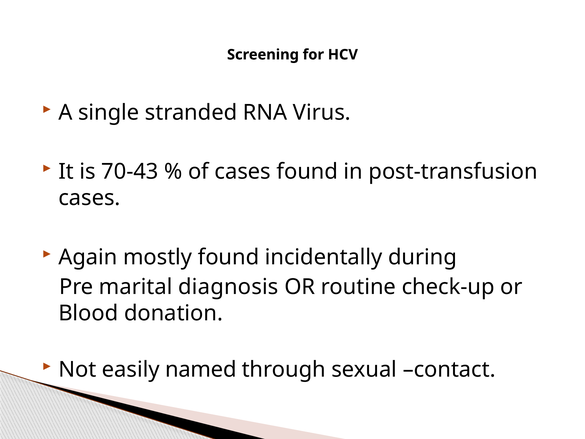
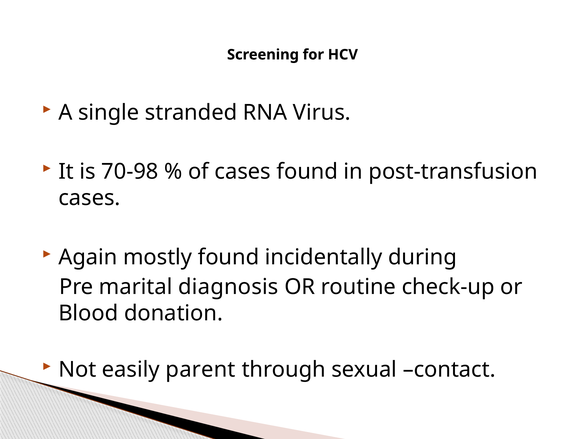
70-43: 70-43 -> 70-98
named: named -> parent
